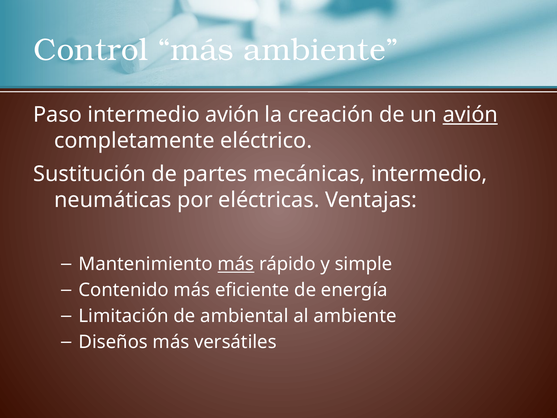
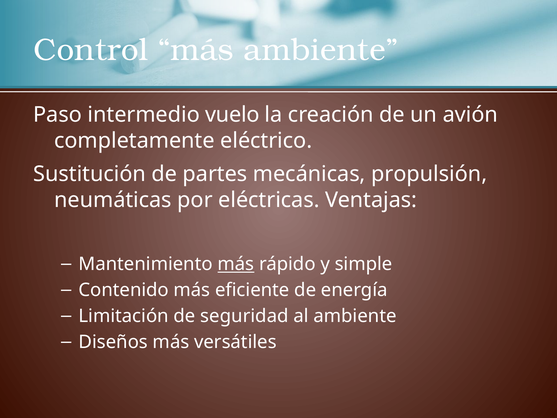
intermedio avión: avión -> vuelo
avión at (470, 115) underline: present -> none
mecánicas intermedio: intermedio -> propulsión
ambiental: ambiental -> seguridad
